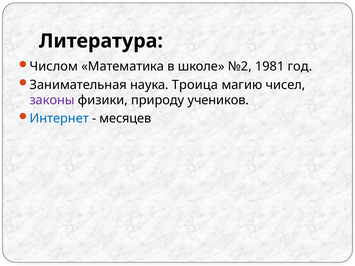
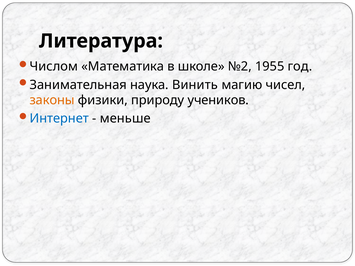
1981: 1981 -> 1955
Троица: Троица -> Винить
законы colour: purple -> orange
месяцев: месяцев -> меньше
